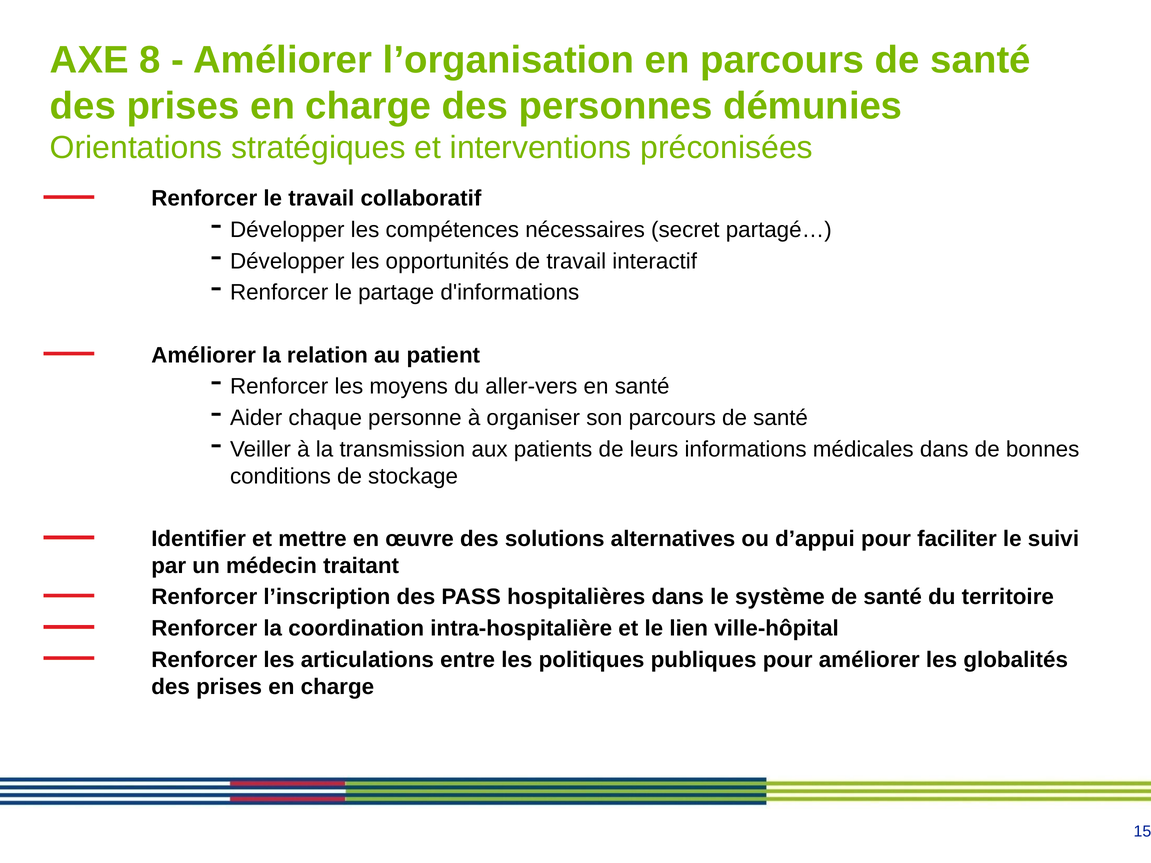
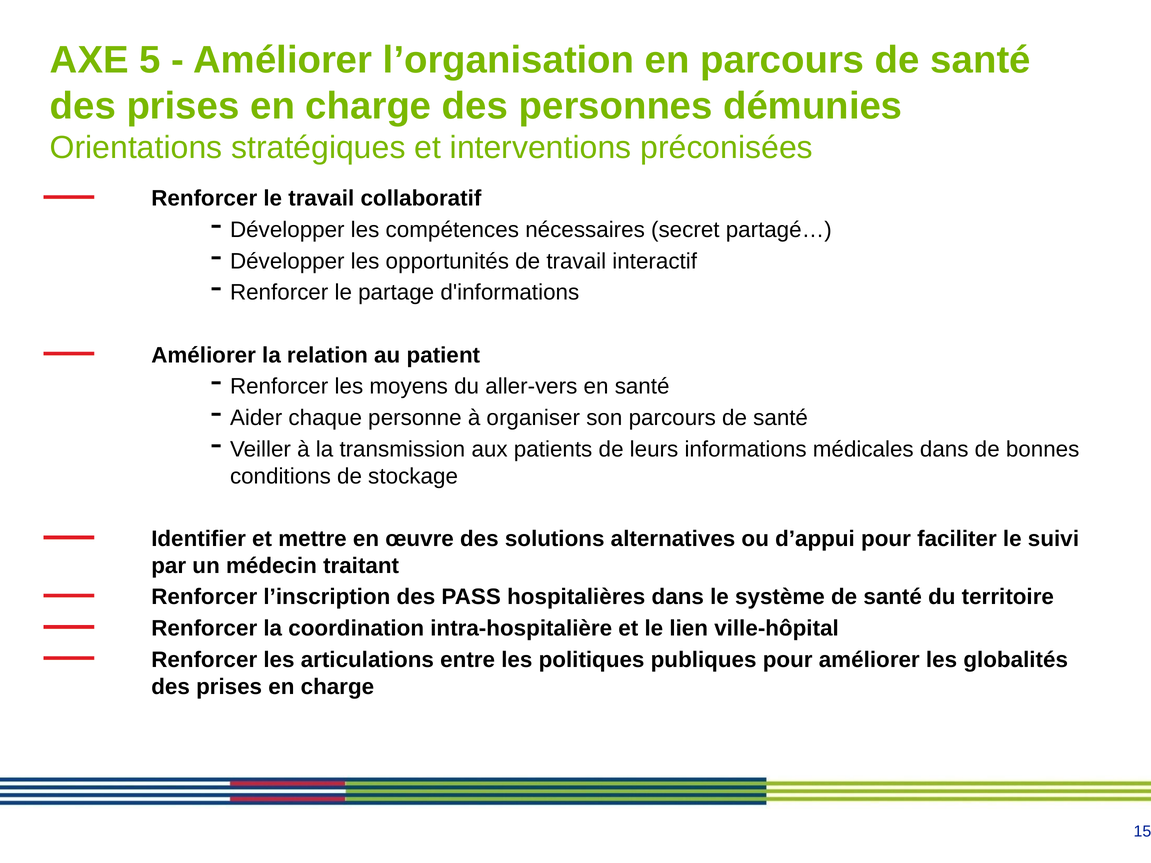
8: 8 -> 5
